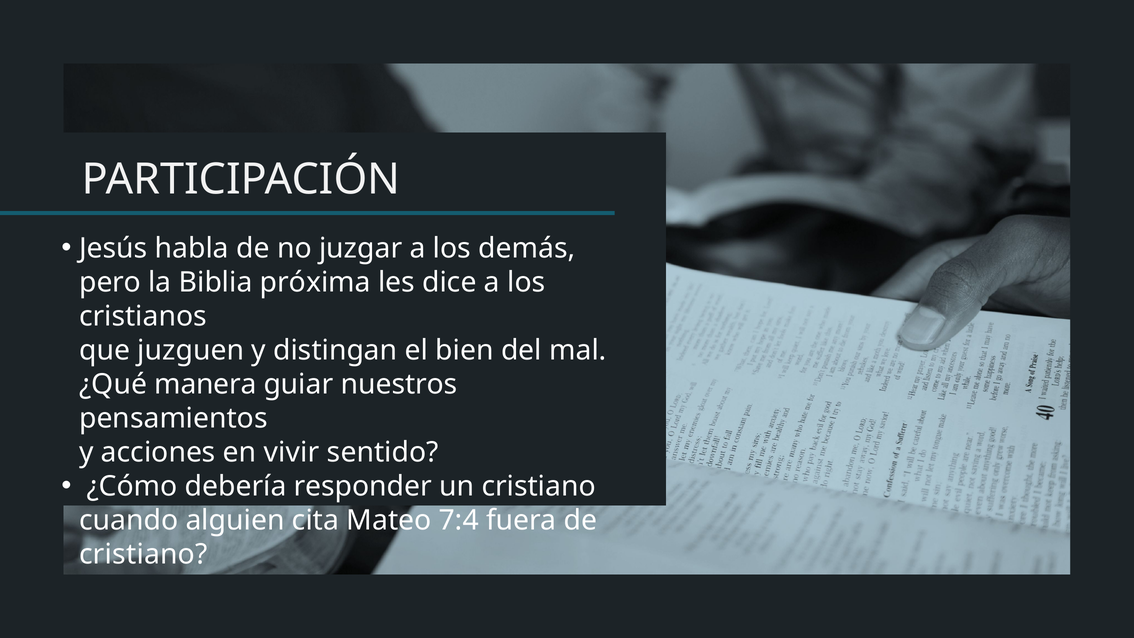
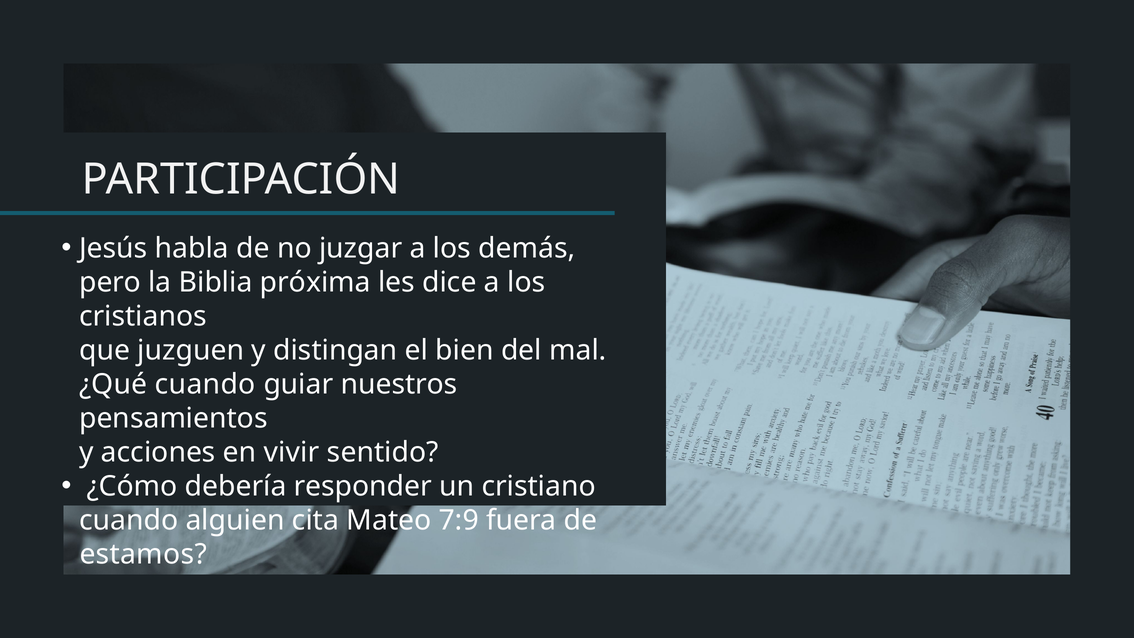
¿Qué manera: manera -> cuando
7:4: 7:4 -> 7:9
cristiano at (143, 554): cristiano -> estamos
